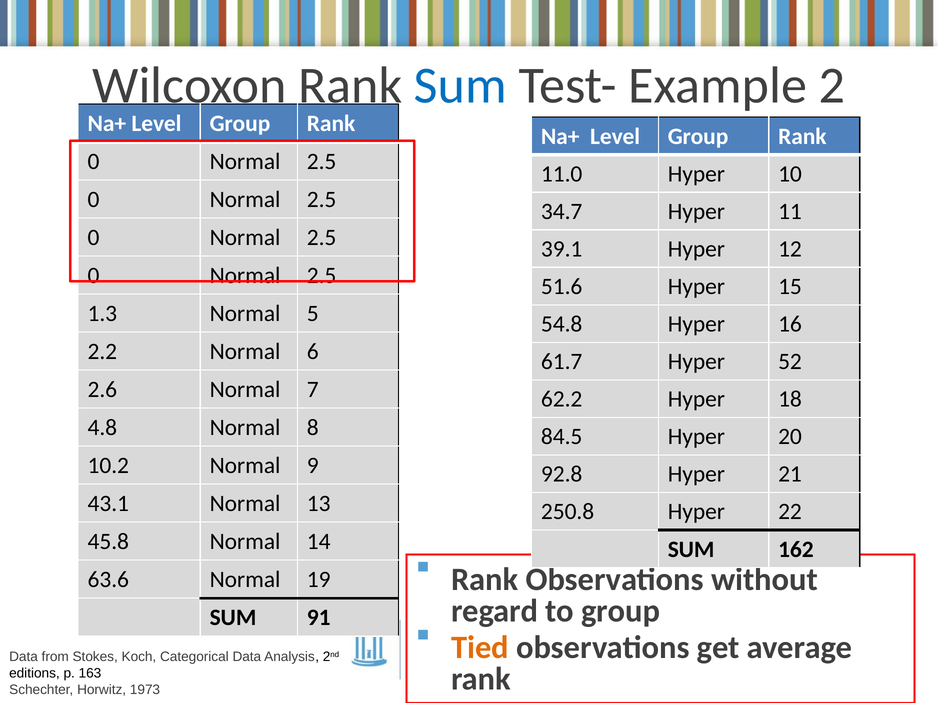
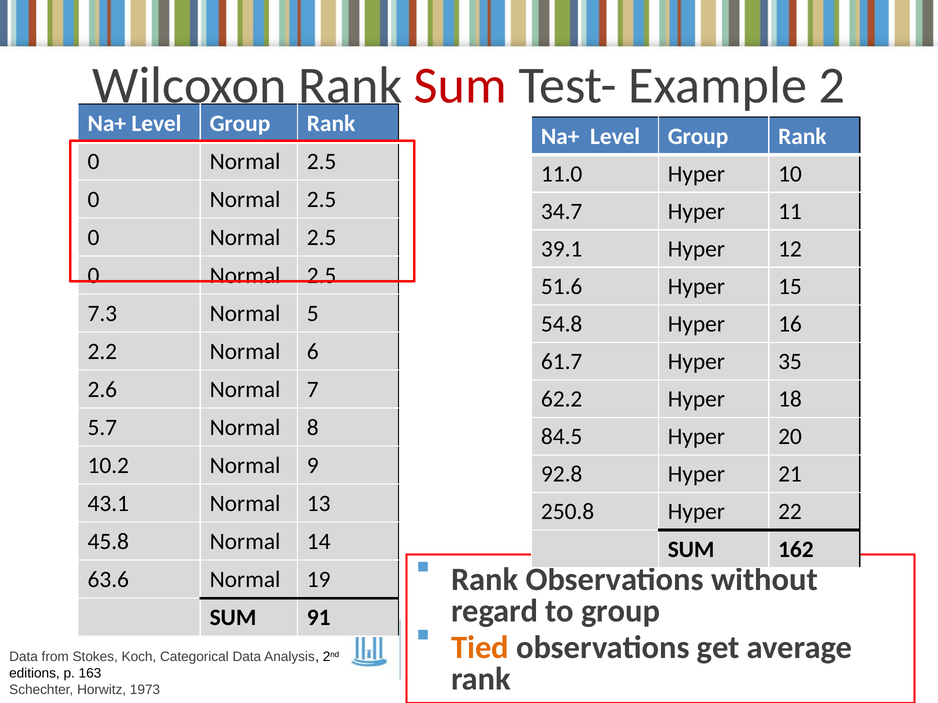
Sum at (460, 86) colour: blue -> red
1.3: 1.3 -> 7.3
52: 52 -> 35
4.8: 4.8 -> 5.7
